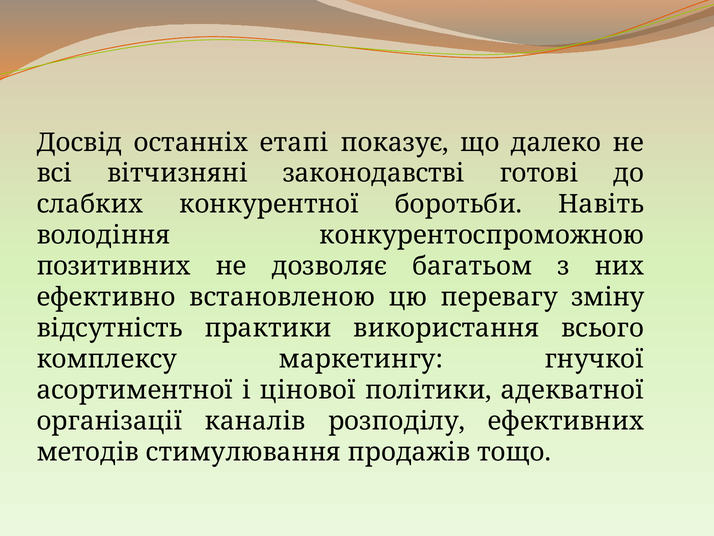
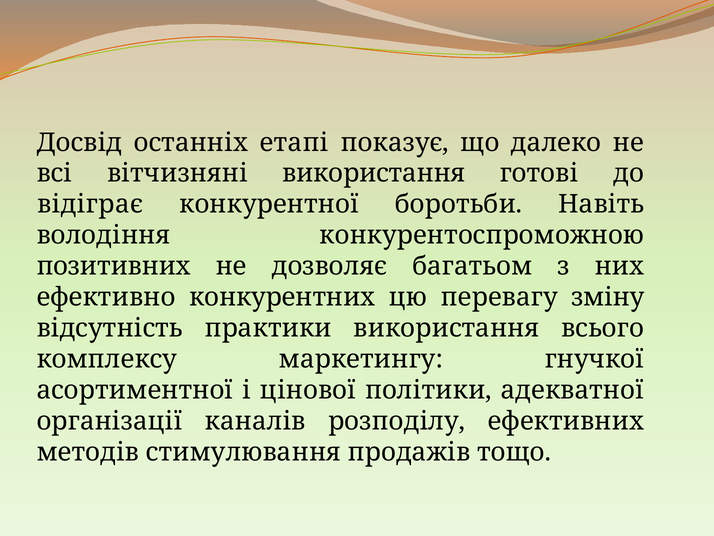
вітчизняні законодавстві: законодавстві -> використання
слабких: слабких -> відіграє
встановленою: встановленою -> конкурентних
